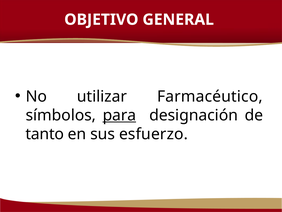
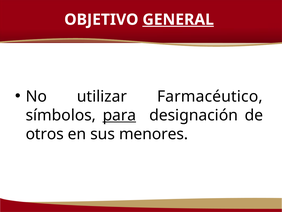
GENERAL underline: none -> present
tanto: tanto -> otros
esfuerzo: esfuerzo -> menores
